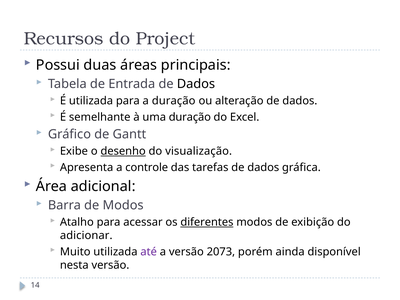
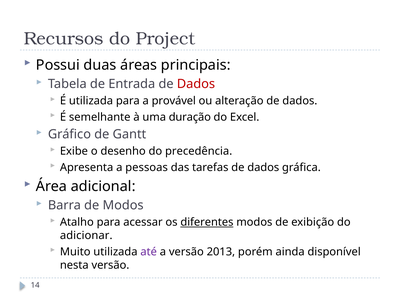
Dados at (196, 84) colour: black -> red
a duração: duração -> provável
desenho underline: present -> none
visualização: visualização -> precedência
controle: controle -> pessoas
2073: 2073 -> 2013
